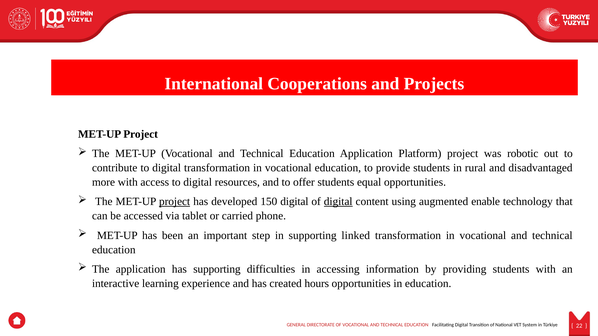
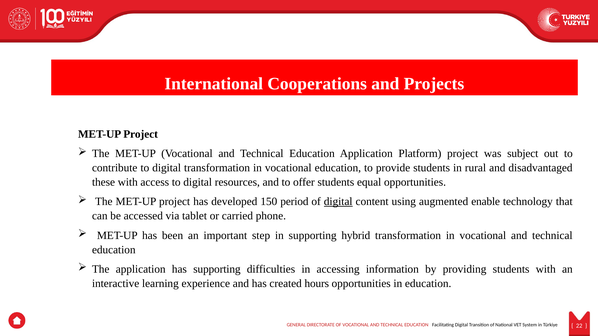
robotic: robotic -> subject
more: more -> these
project at (175, 202) underline: present -> none
150 digital: digital -> period
linked: linked -> hybrid
